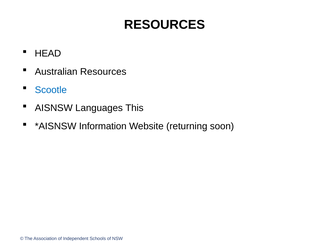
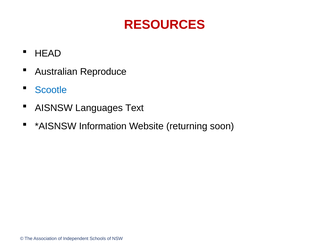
RESOURCES at (165, 25) colour: black -> red
Australian Resources: Resources -> Reproduce
This: This -> Text
